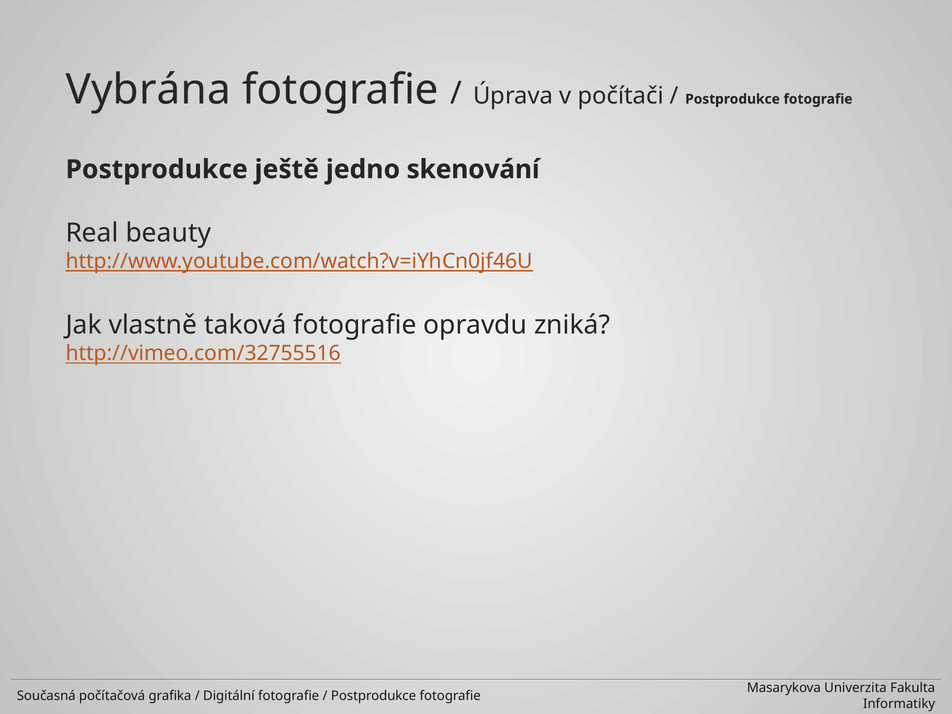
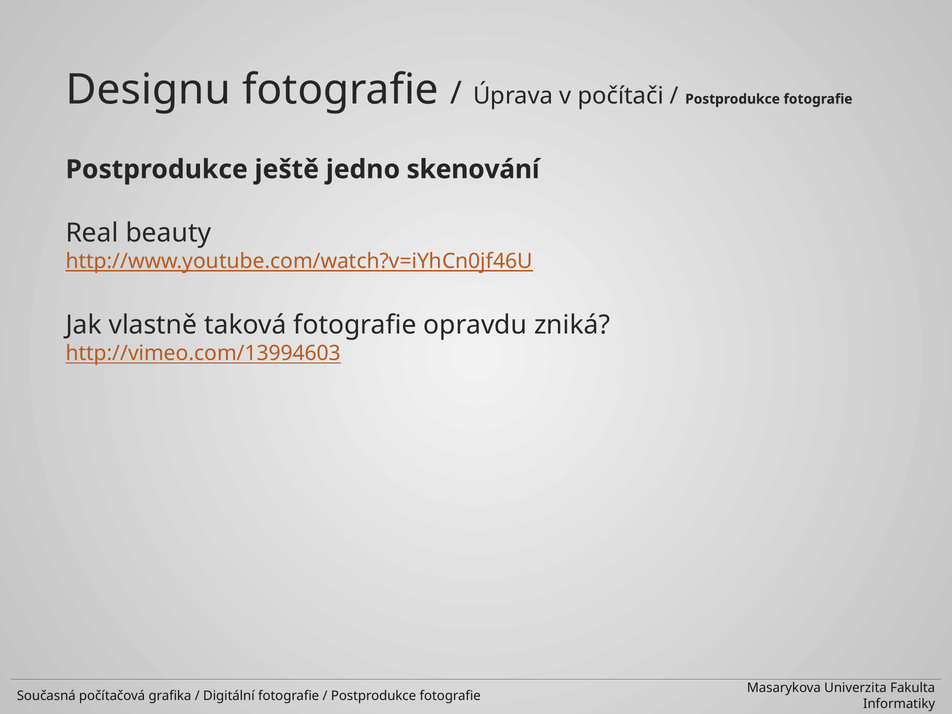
Vybrána: Vybrána -> Designu
http://vimeo.com/32755516: http://vimeo.com/32755516 -> http://vimeo.com/13994603
